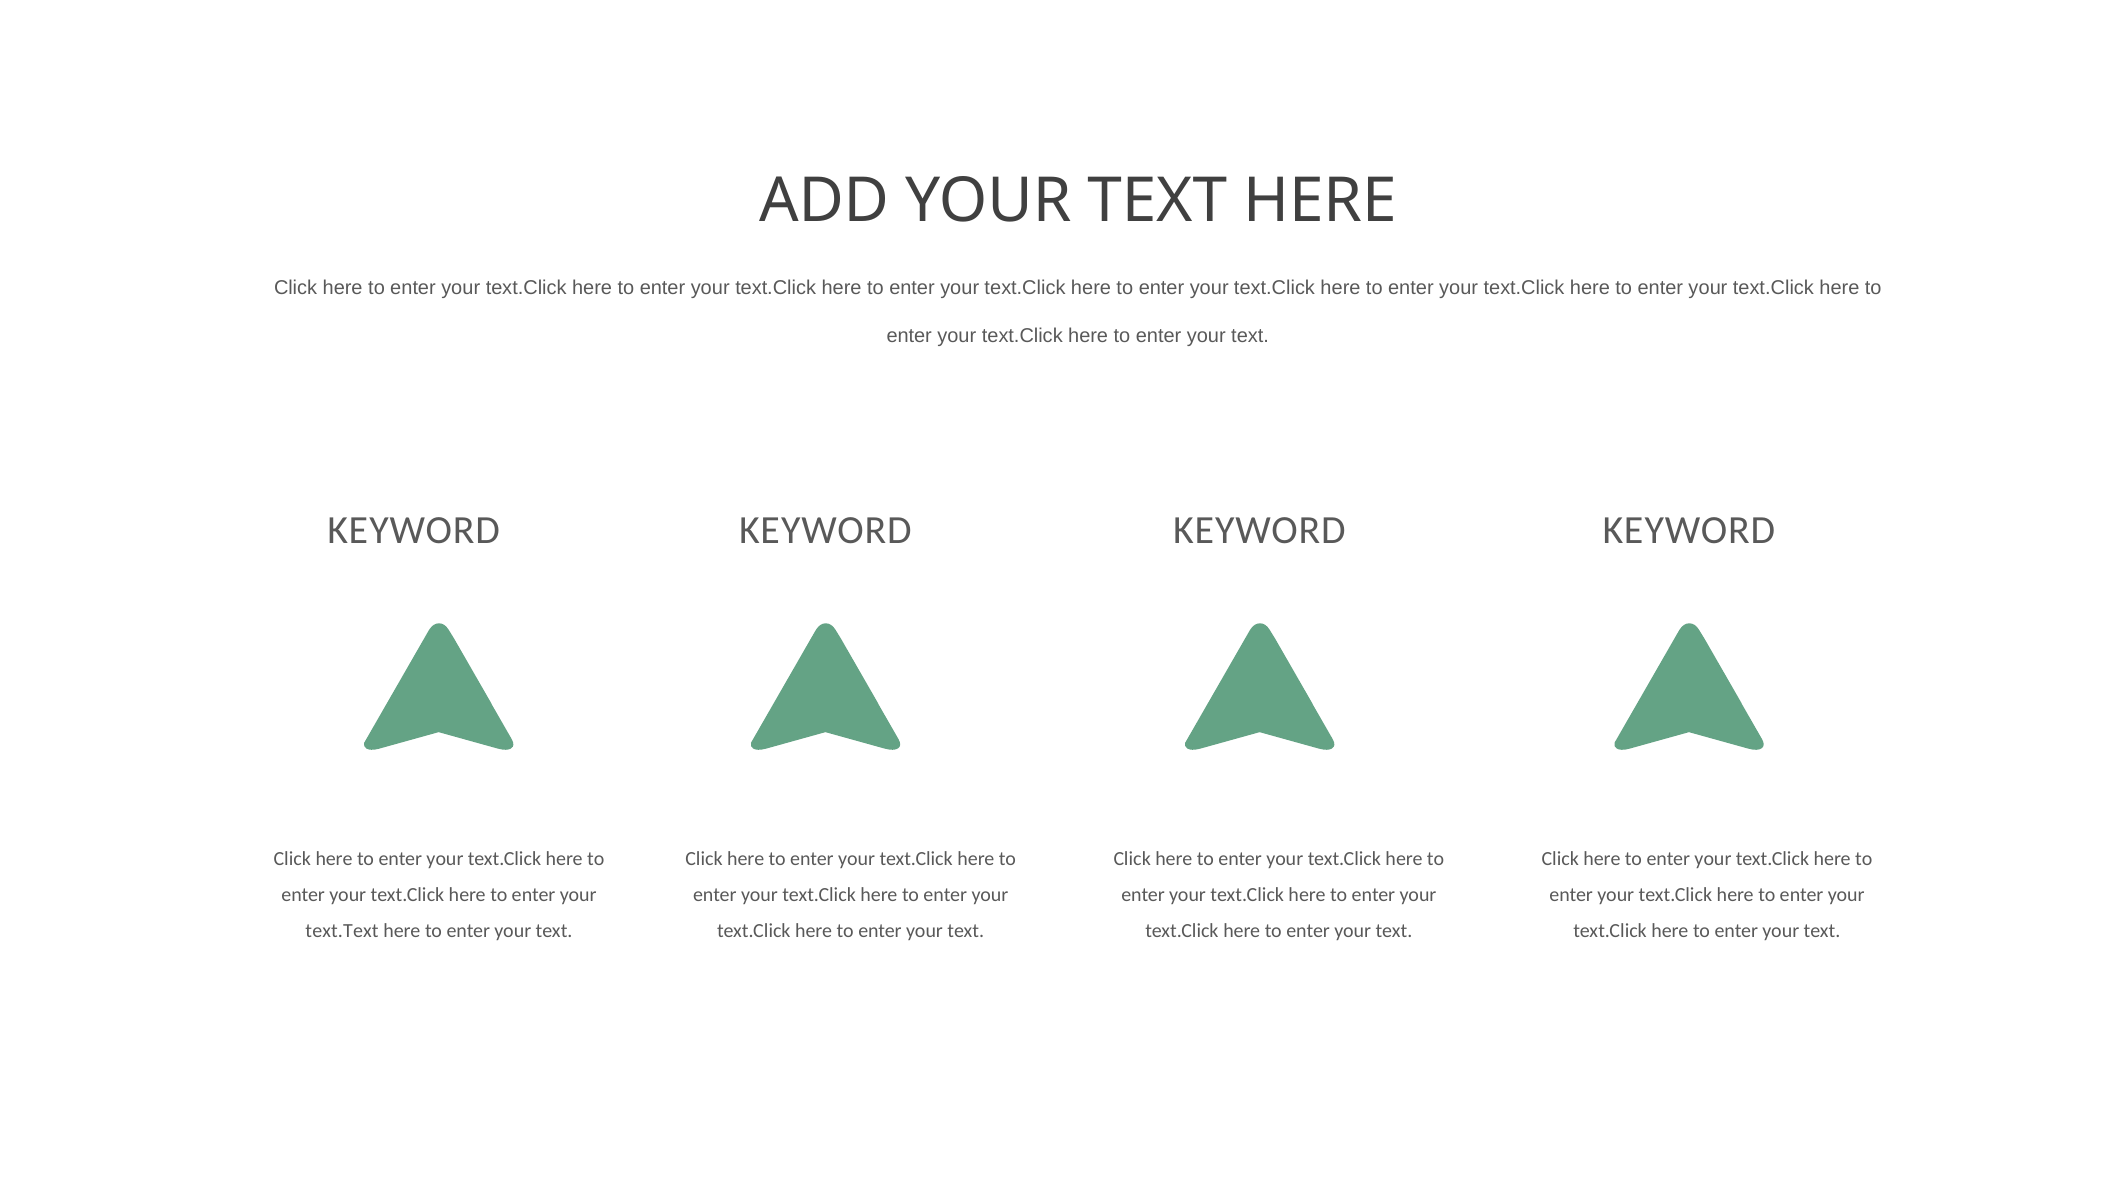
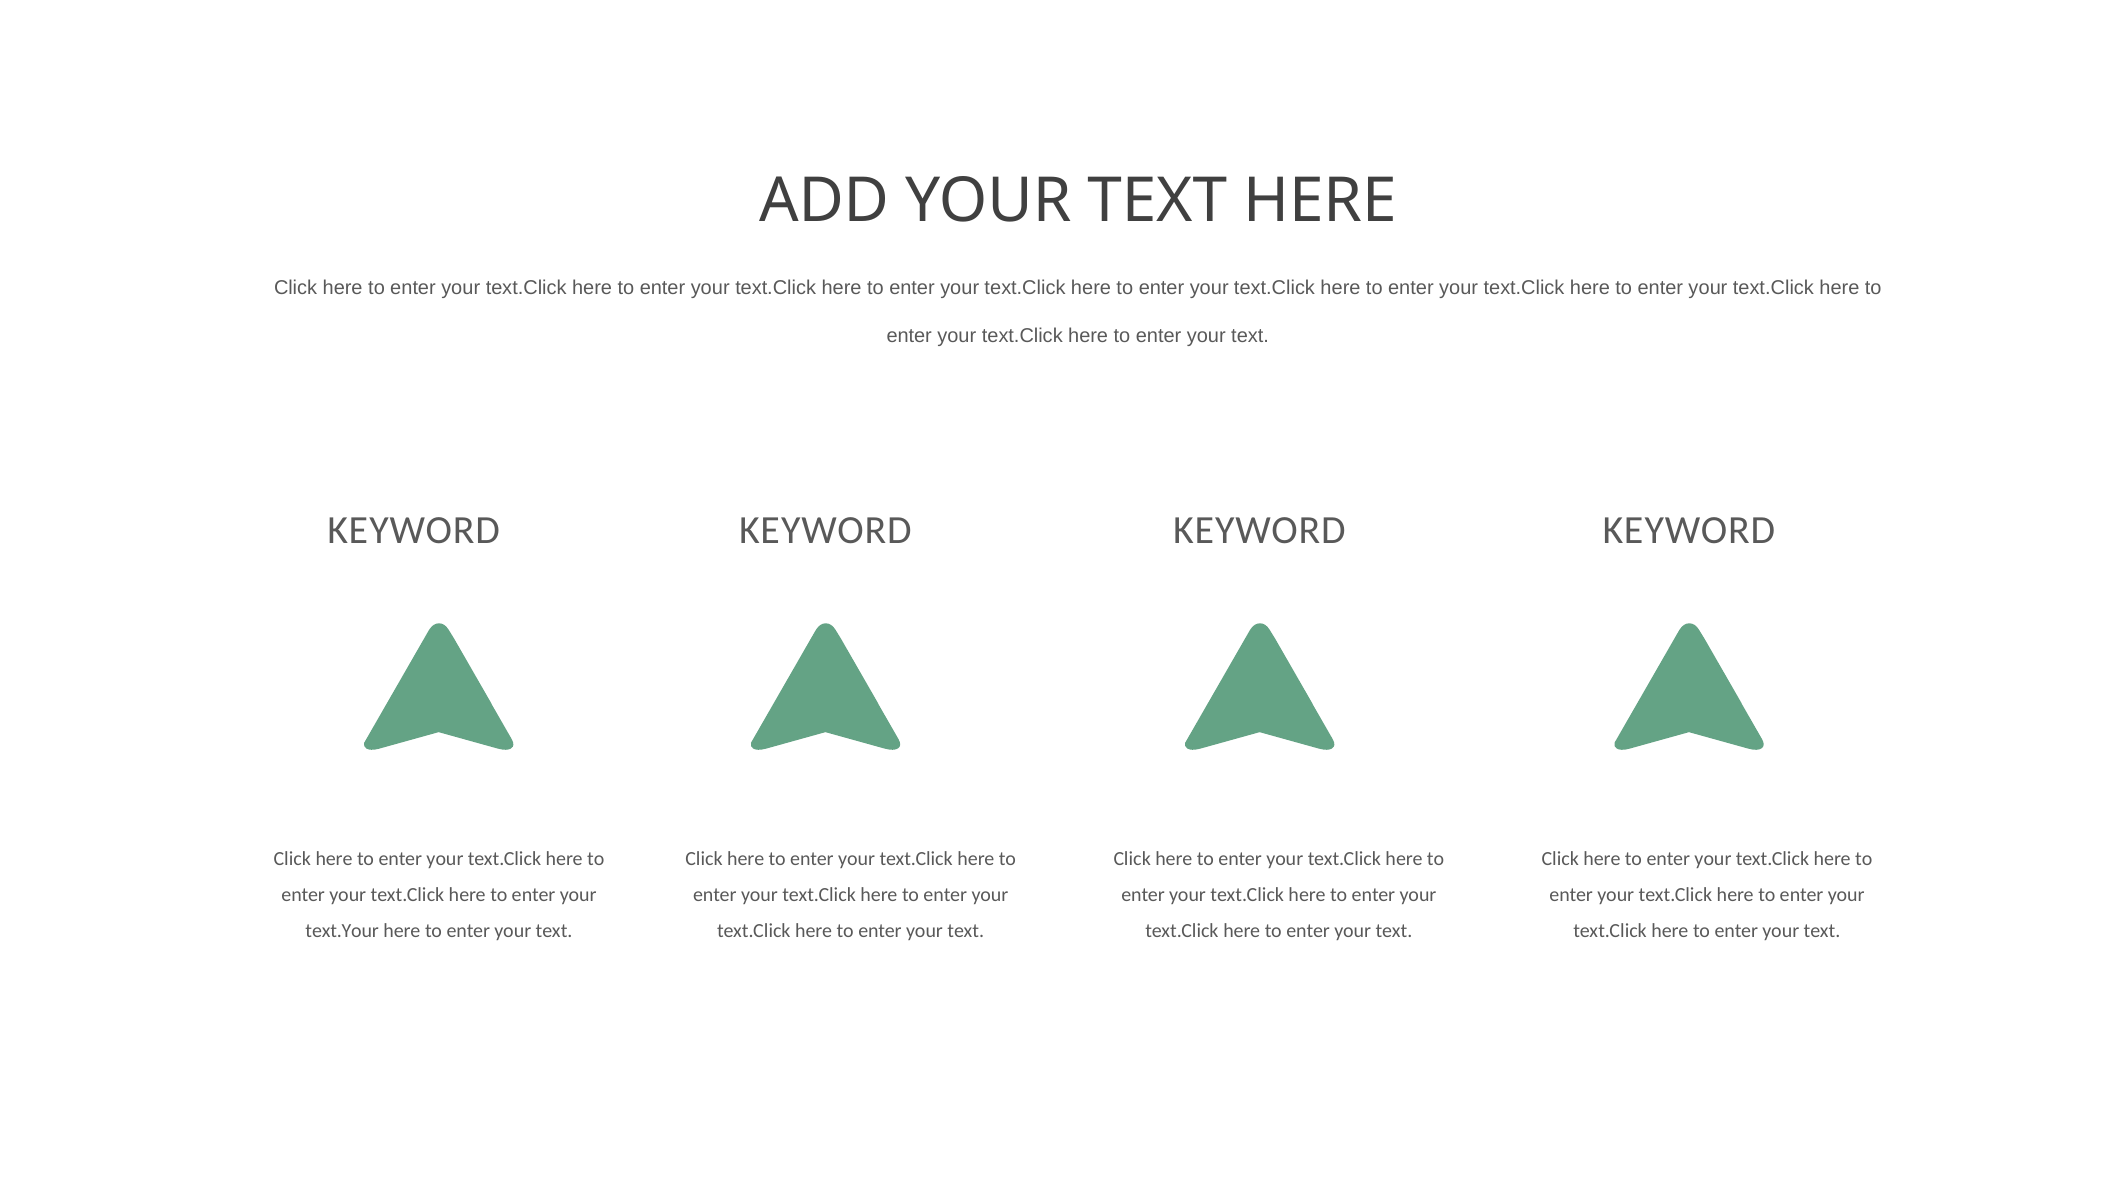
text.Text: text.Text -> text.Your
